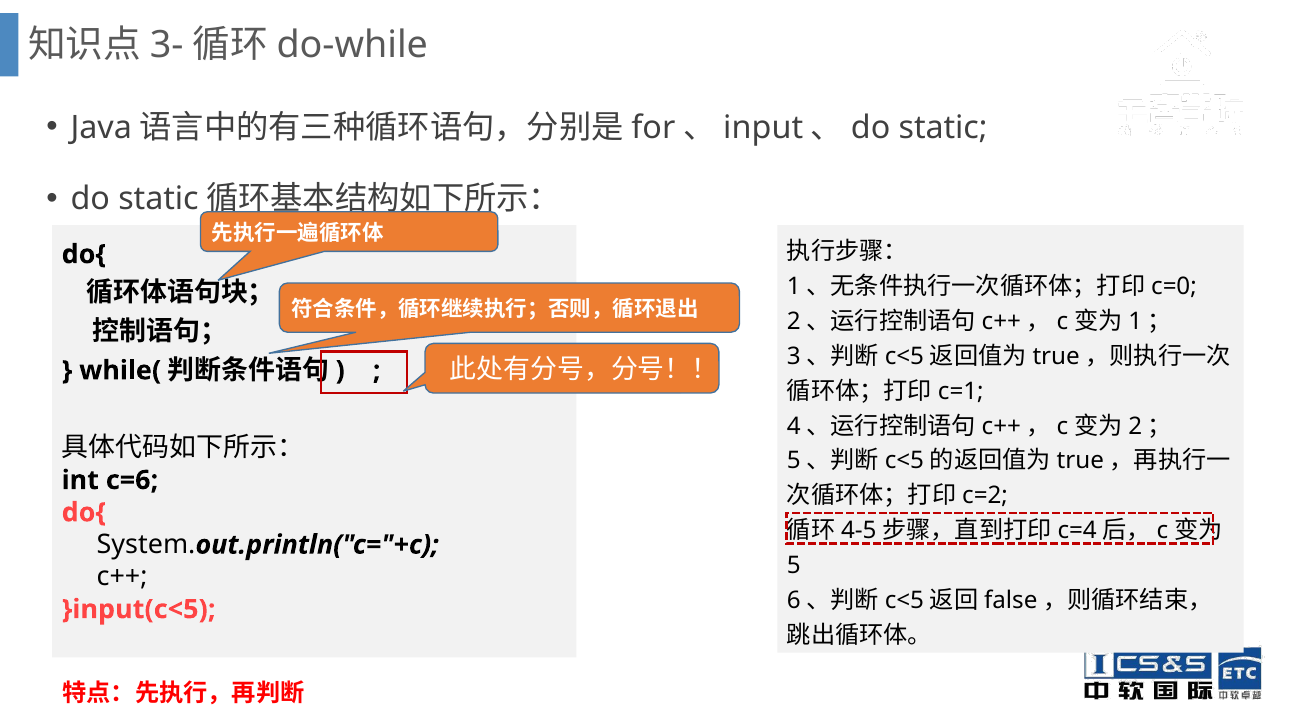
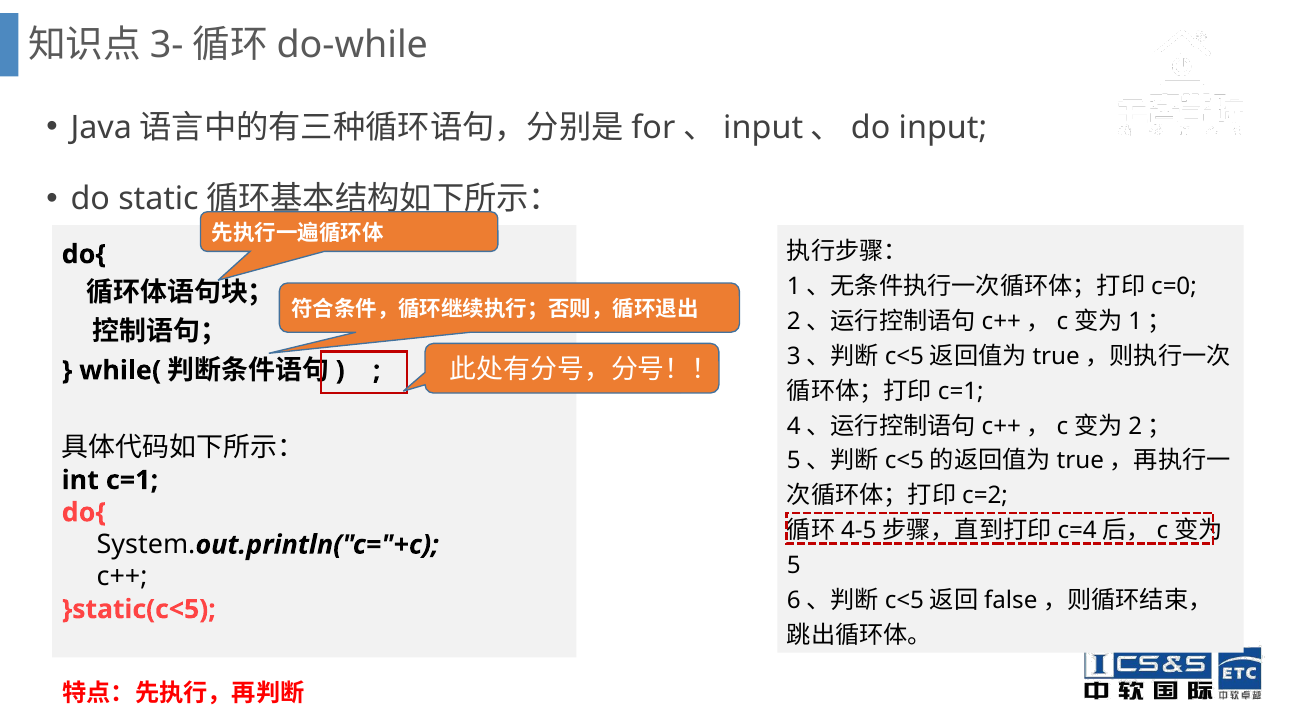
static at (943, 128): static -> input
c=6: c=6 -> c=1
}input(c<5: }input(c<5 -> }static(c<5
